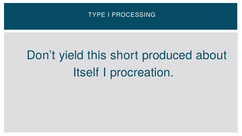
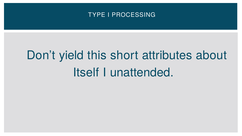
produced: produced -> attributes
procreation: procreation -> unattended
